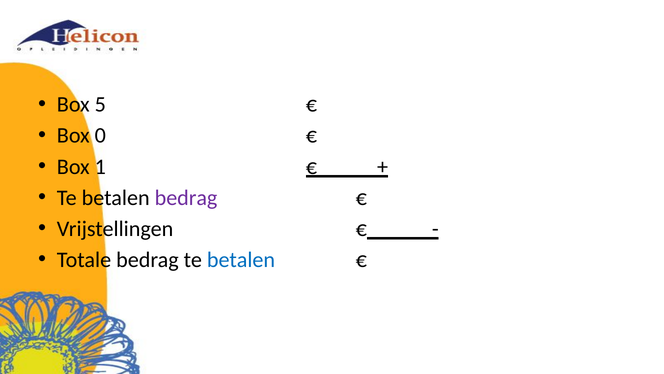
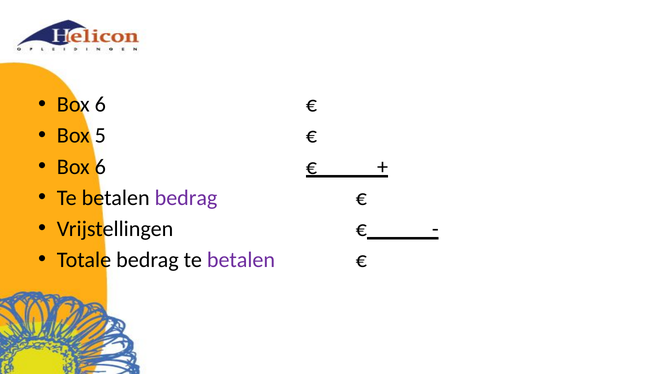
5 at (100, 104): 5 -> 6
0: 0 -> 5
1 at (100, 166): 1 -> 6
betalen at (241, 259) colour: blue -> purple
